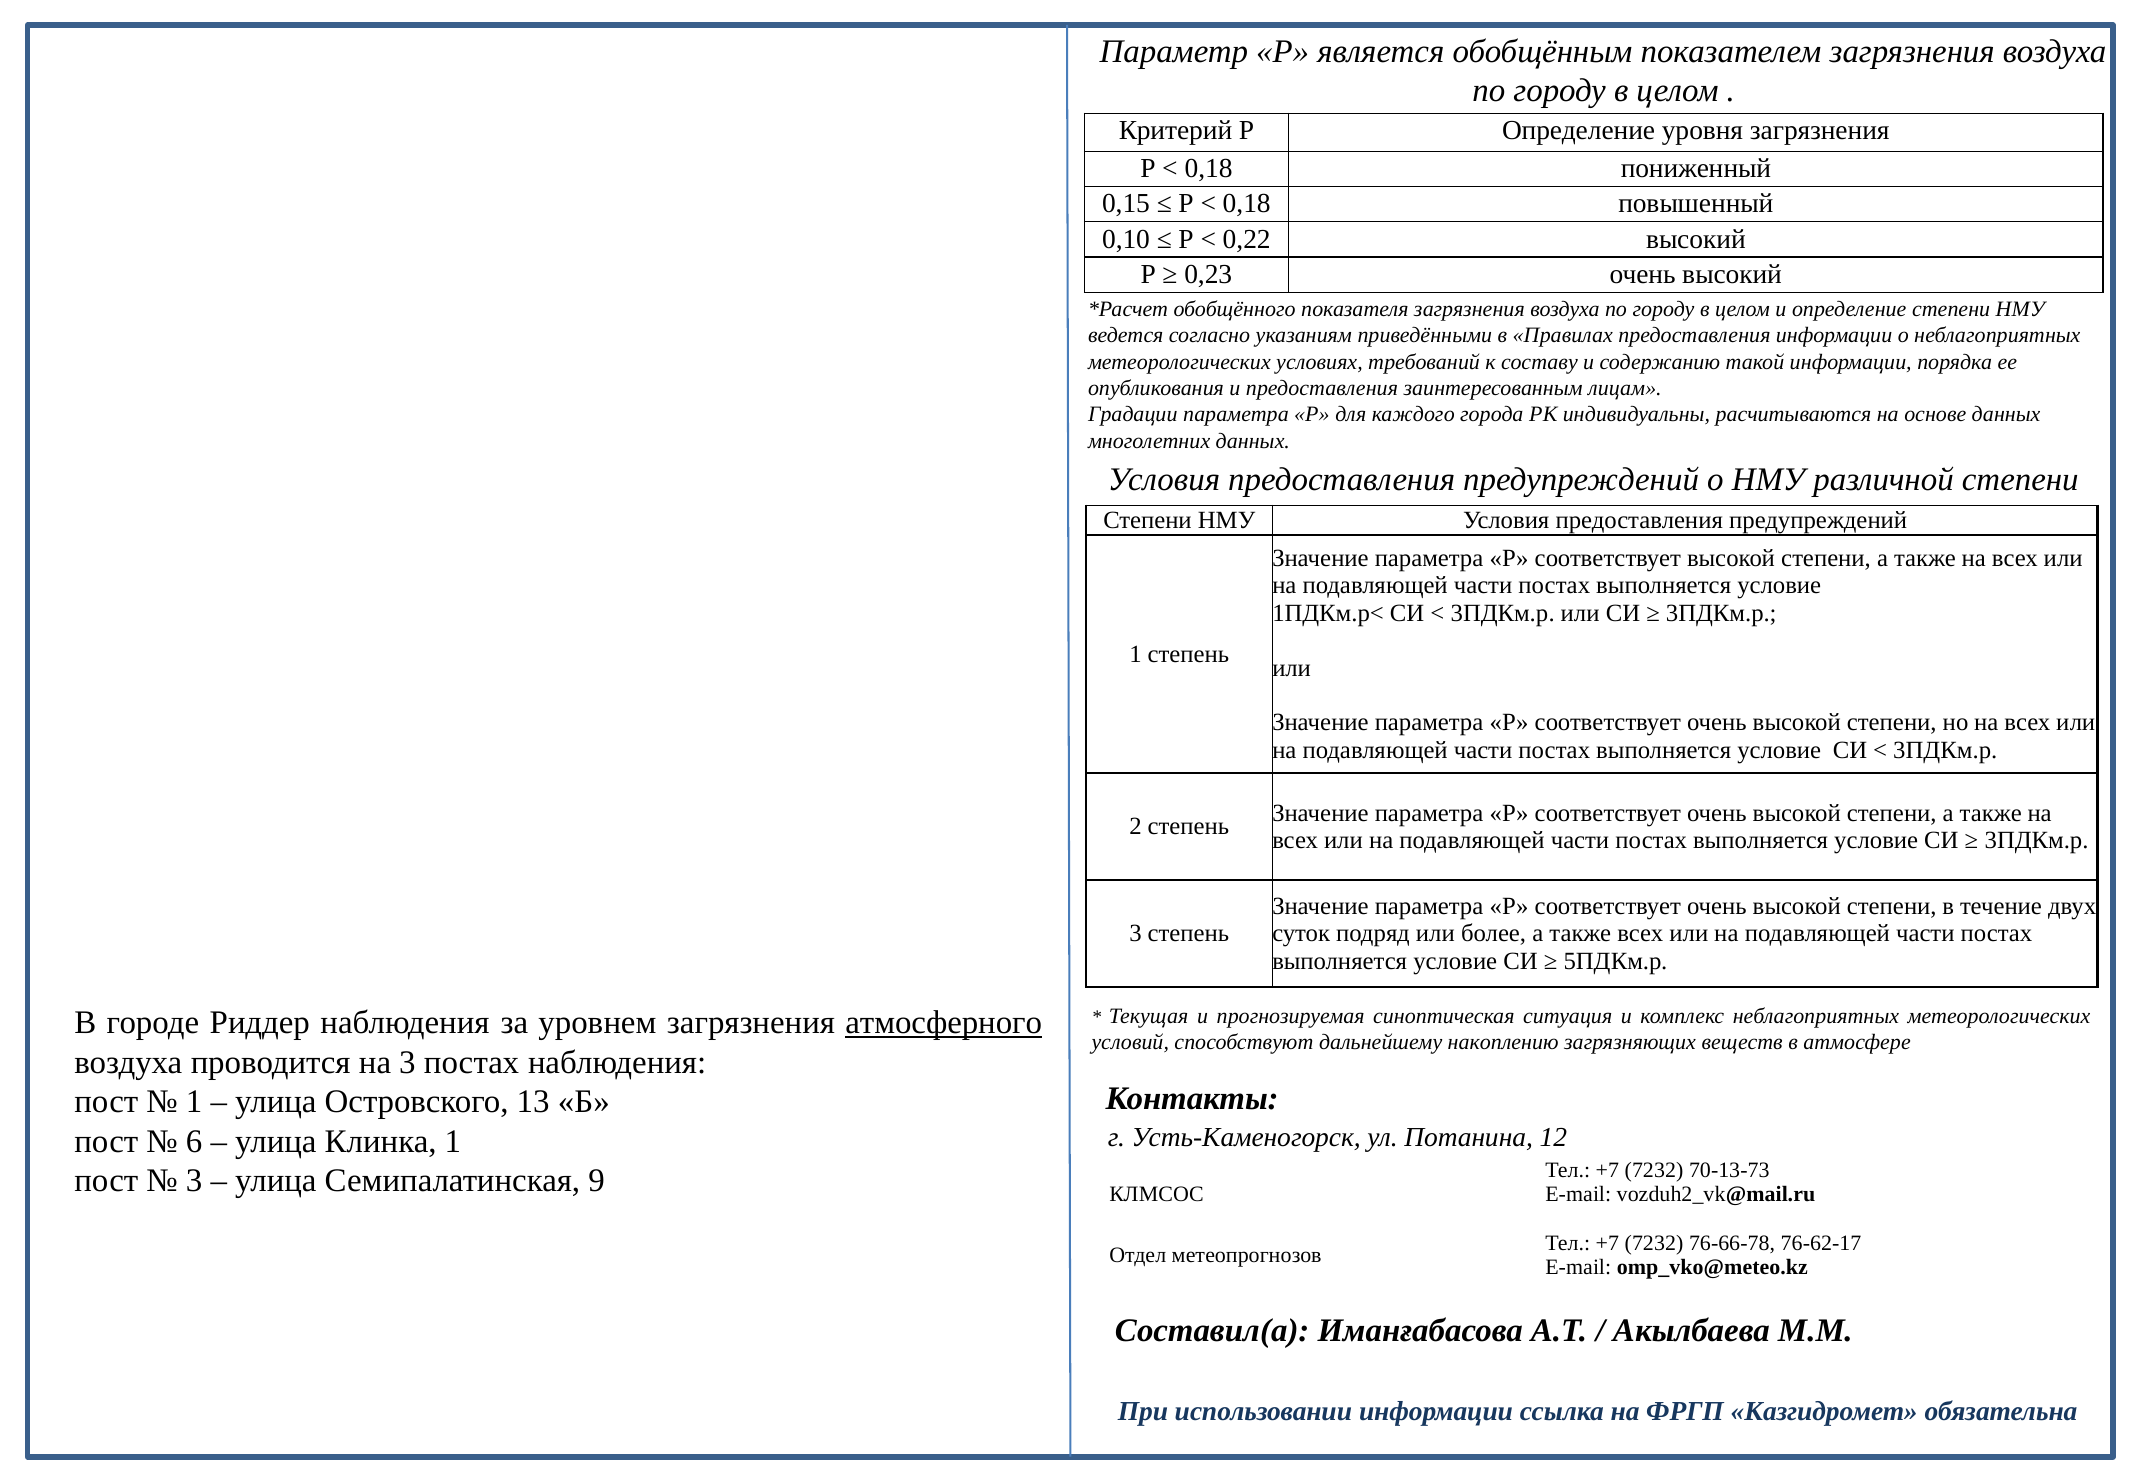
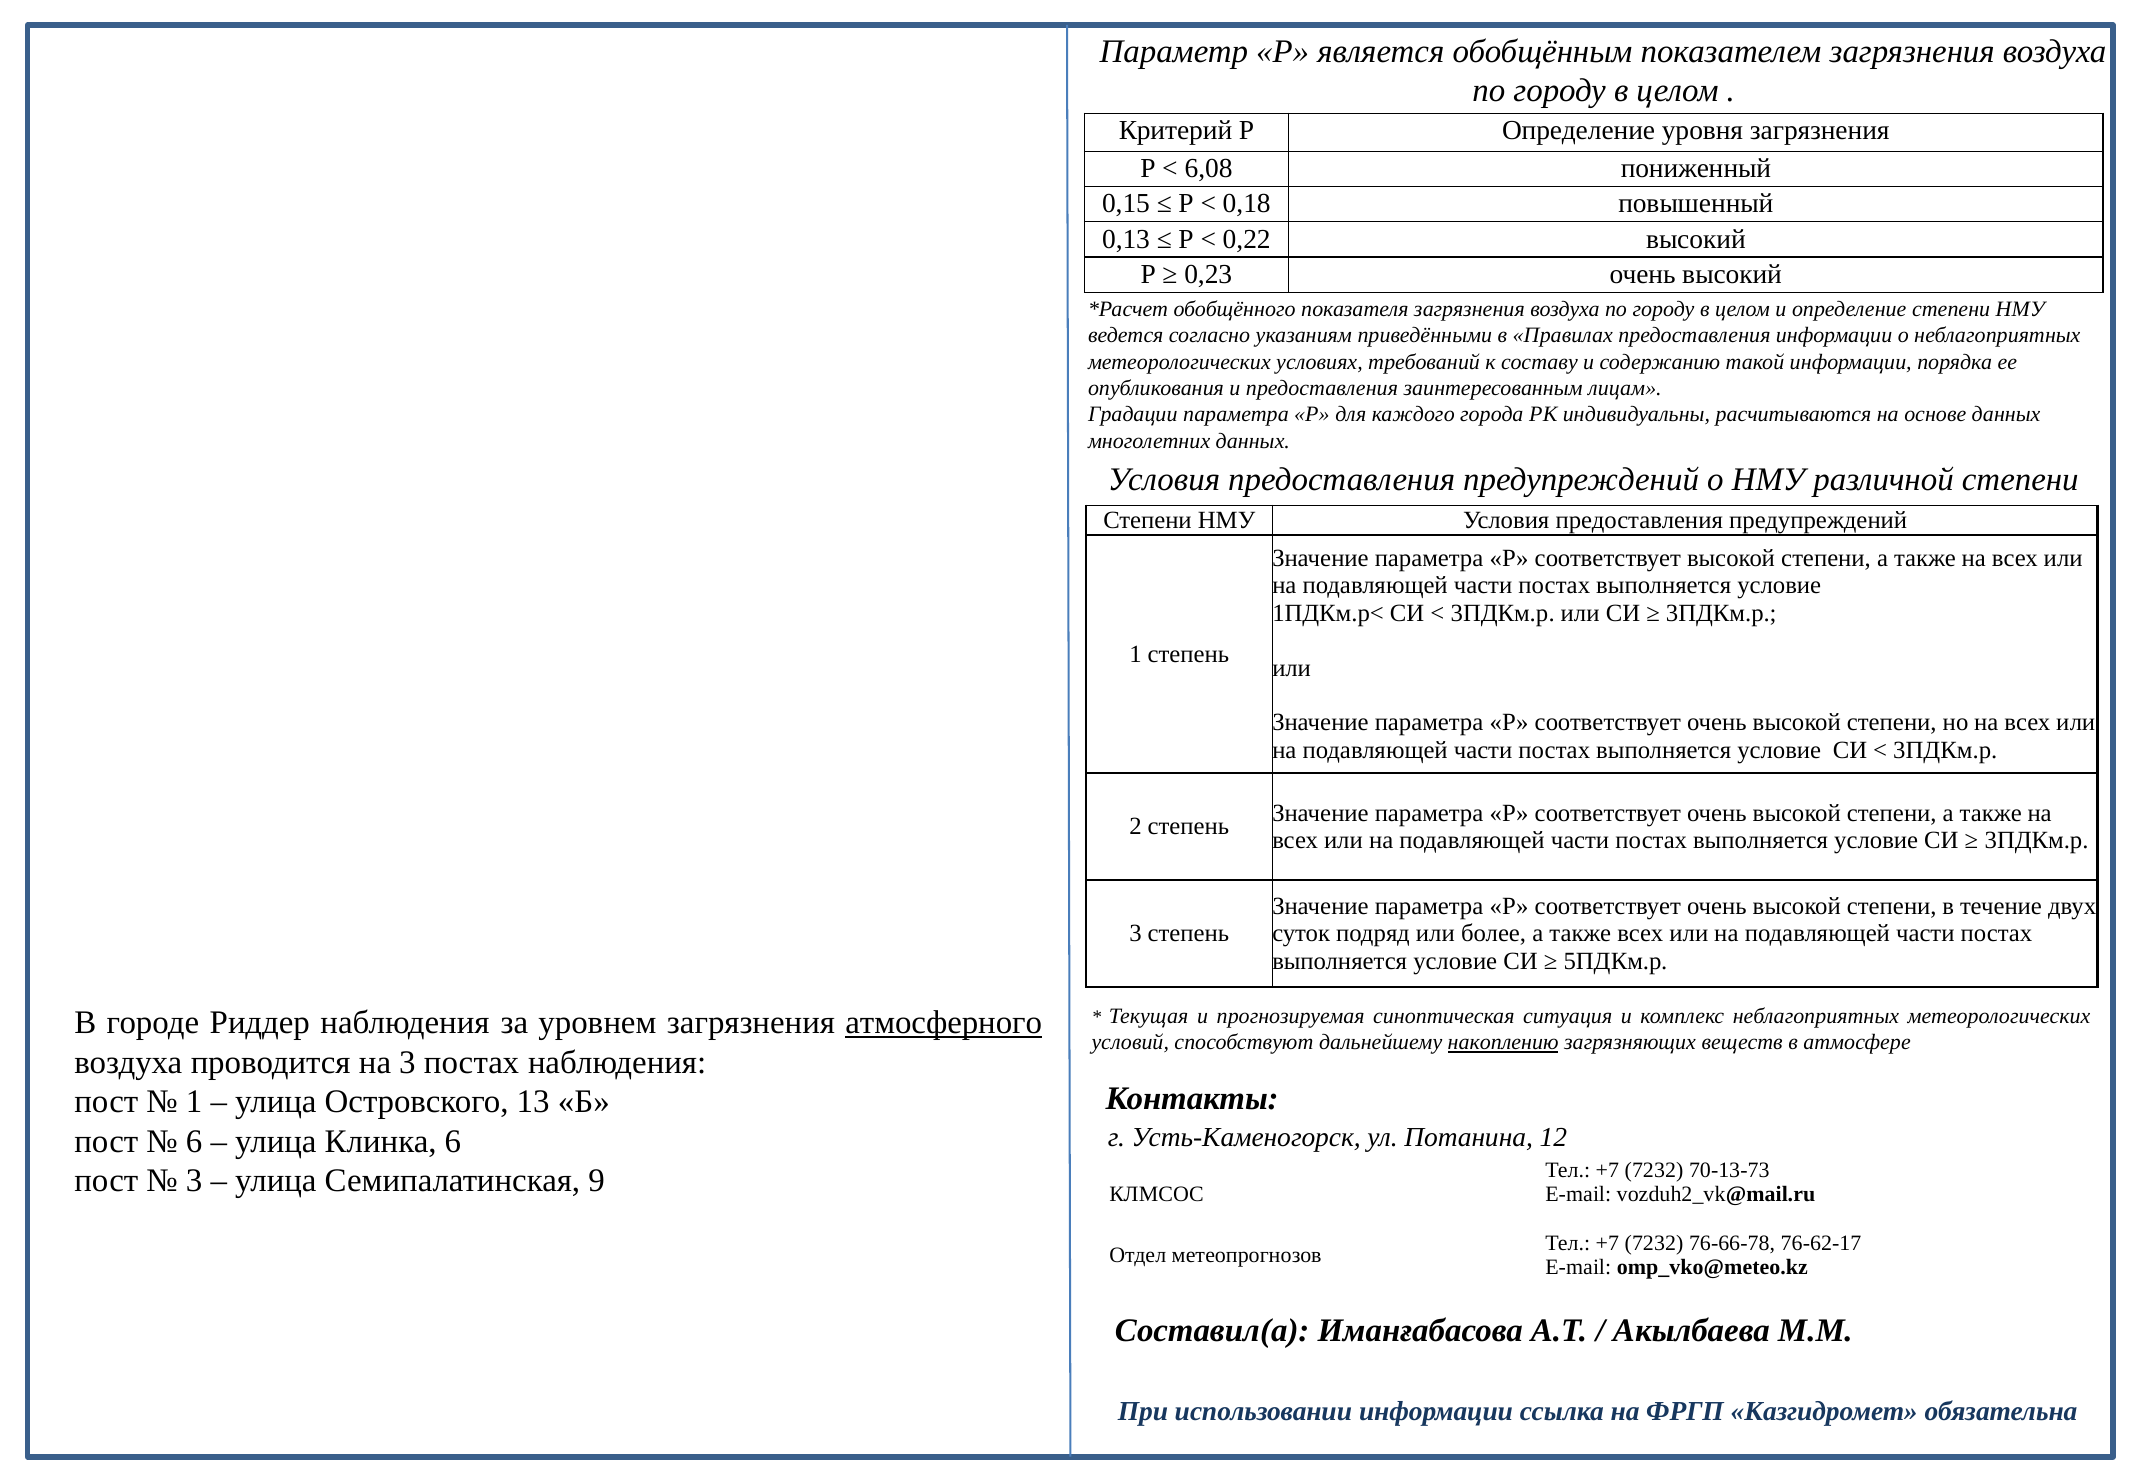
0,18 at (1209, 169): 0,18 -> 6,08
0,10: 0,10 -> 0,13
накоплению underline: none -> present
Клинка 1: 1 -> 6
